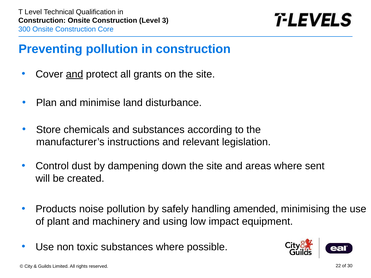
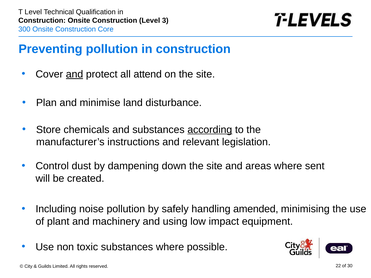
grants: grants -> attend
according underline: none -> present
Products: Products -> Including
